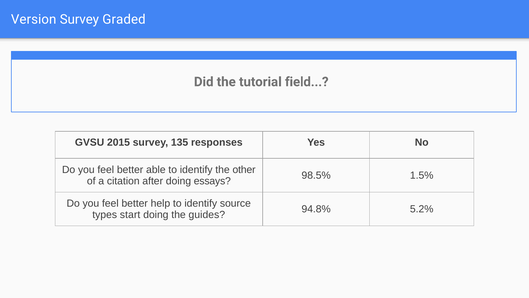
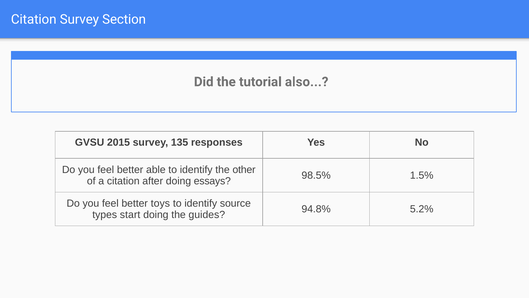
Version at (34, 19): Version -> Citation
Graded: Graded -> Section
field: field -> also
help: help -> toys
